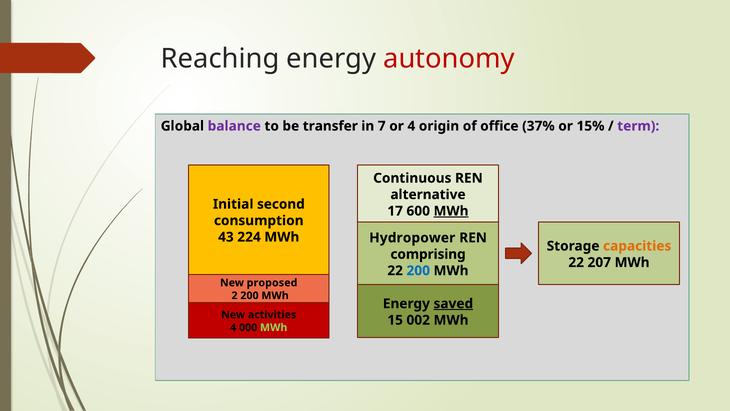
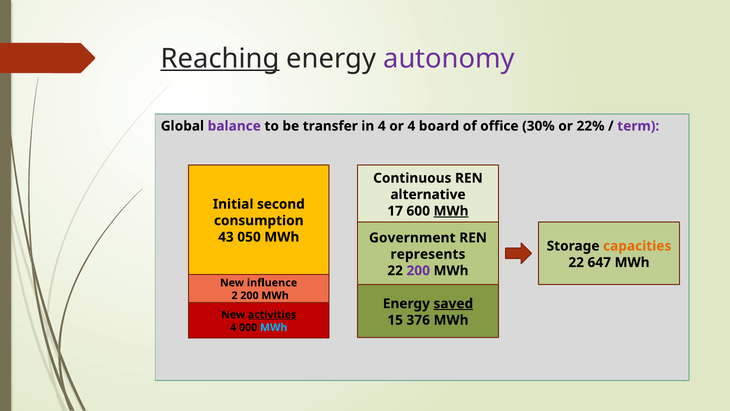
Reaching underline: none -> present
autonomy colour: red -> purple
in 7: 7 -> 4
origin: origin -> board
37%: 37% -> 30%
15%: 15% -> 22%
224: 224 -> 050
Hydropower: Hydropower -> Government
comprising: comprising -> represents
207: 207 -> 647
200 at (418, 270) colour: blue -> purple
proposed: proposed -> influence
activities underline: none -> present
002: 002 -> 376
MWh at (274, 327) colour: light green -> light blue
